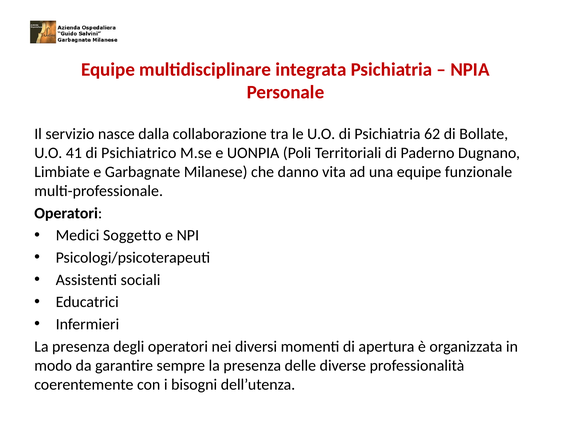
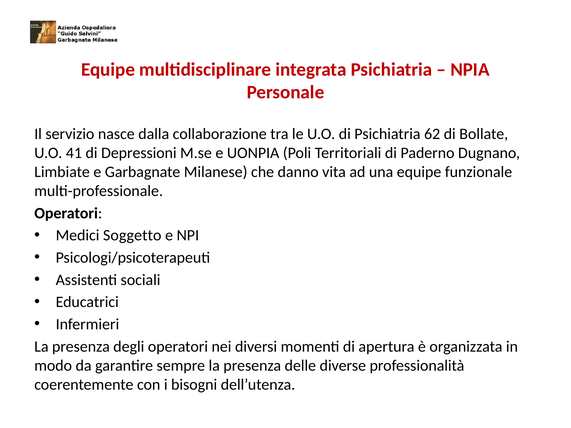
Psichiatrico: Psichiatrico -> Depressioni
